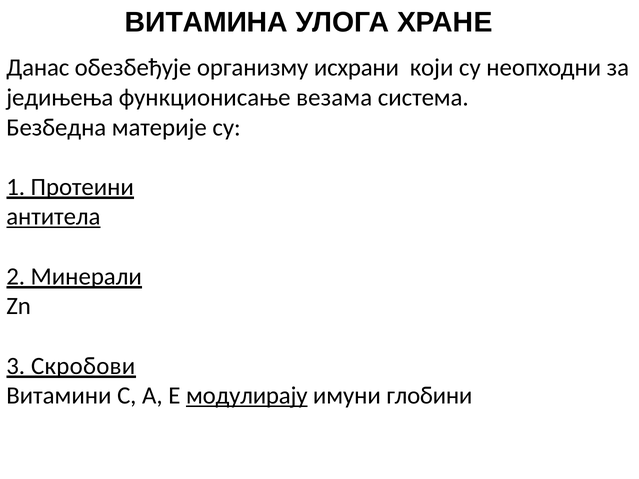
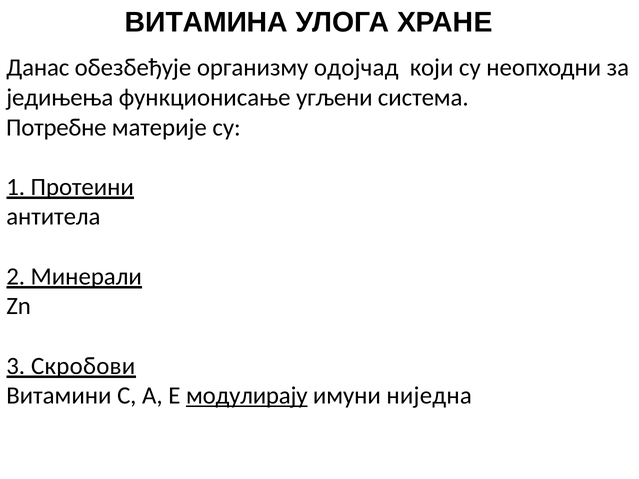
исхрани: исхрани -> одојчад
везама: везама -> угљени
Безбедна: Безбедна -> Потребне
антитела underline: present -> none
глобини: глобини -> ниједна
